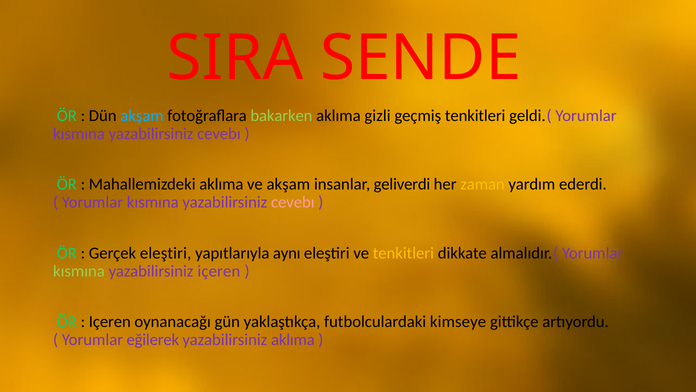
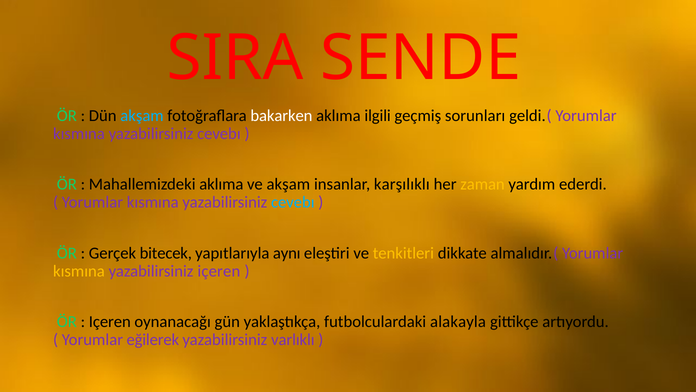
bakarken colour: light green -> white
gizli: gizli -> ilgili
geçmiş tenkitleri: tenkitleri -> sorunları
geliverdi: geliverdi -> karşılıklı
cevebı at (293, 202) colour: pink -> light blue
Gerçek eleştiri: eleştiri -> bitecek
kısmına at (79, 271) colour: light green -> yellow
kimseye: kimseye -> alakayla
yazabilirsiniz aklıma: aklıma -> varlıklı
